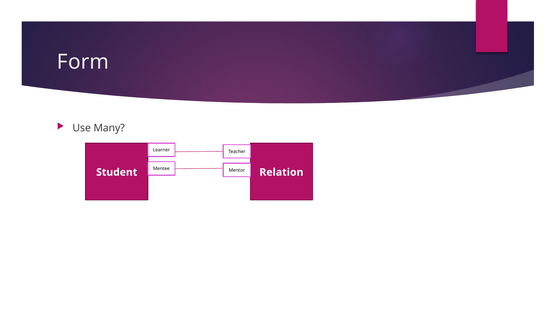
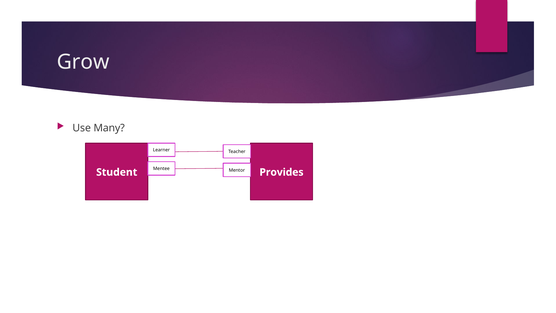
Form: Form -> Grow
Relation: Relation -> Provides
